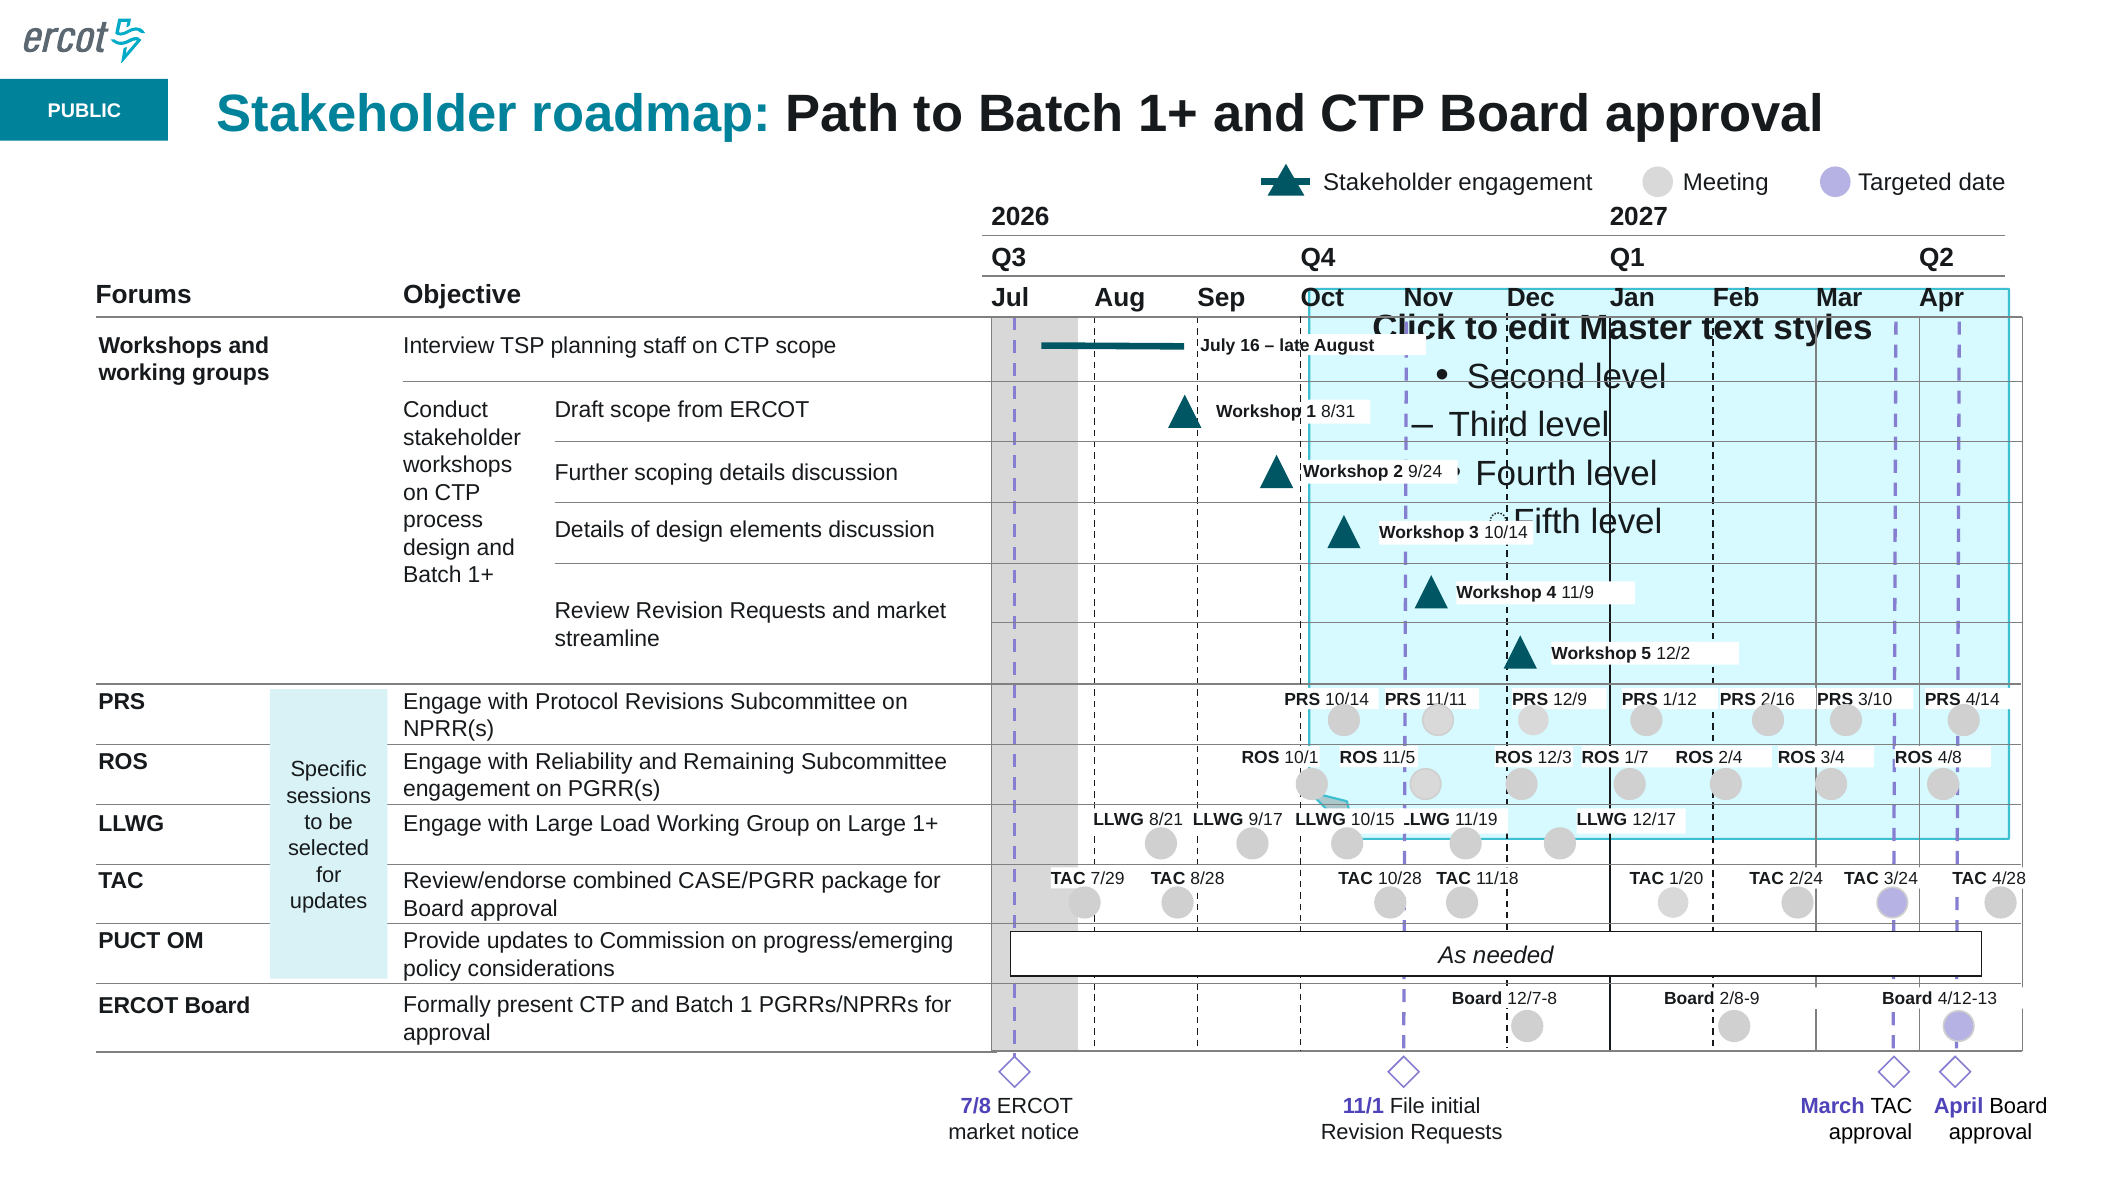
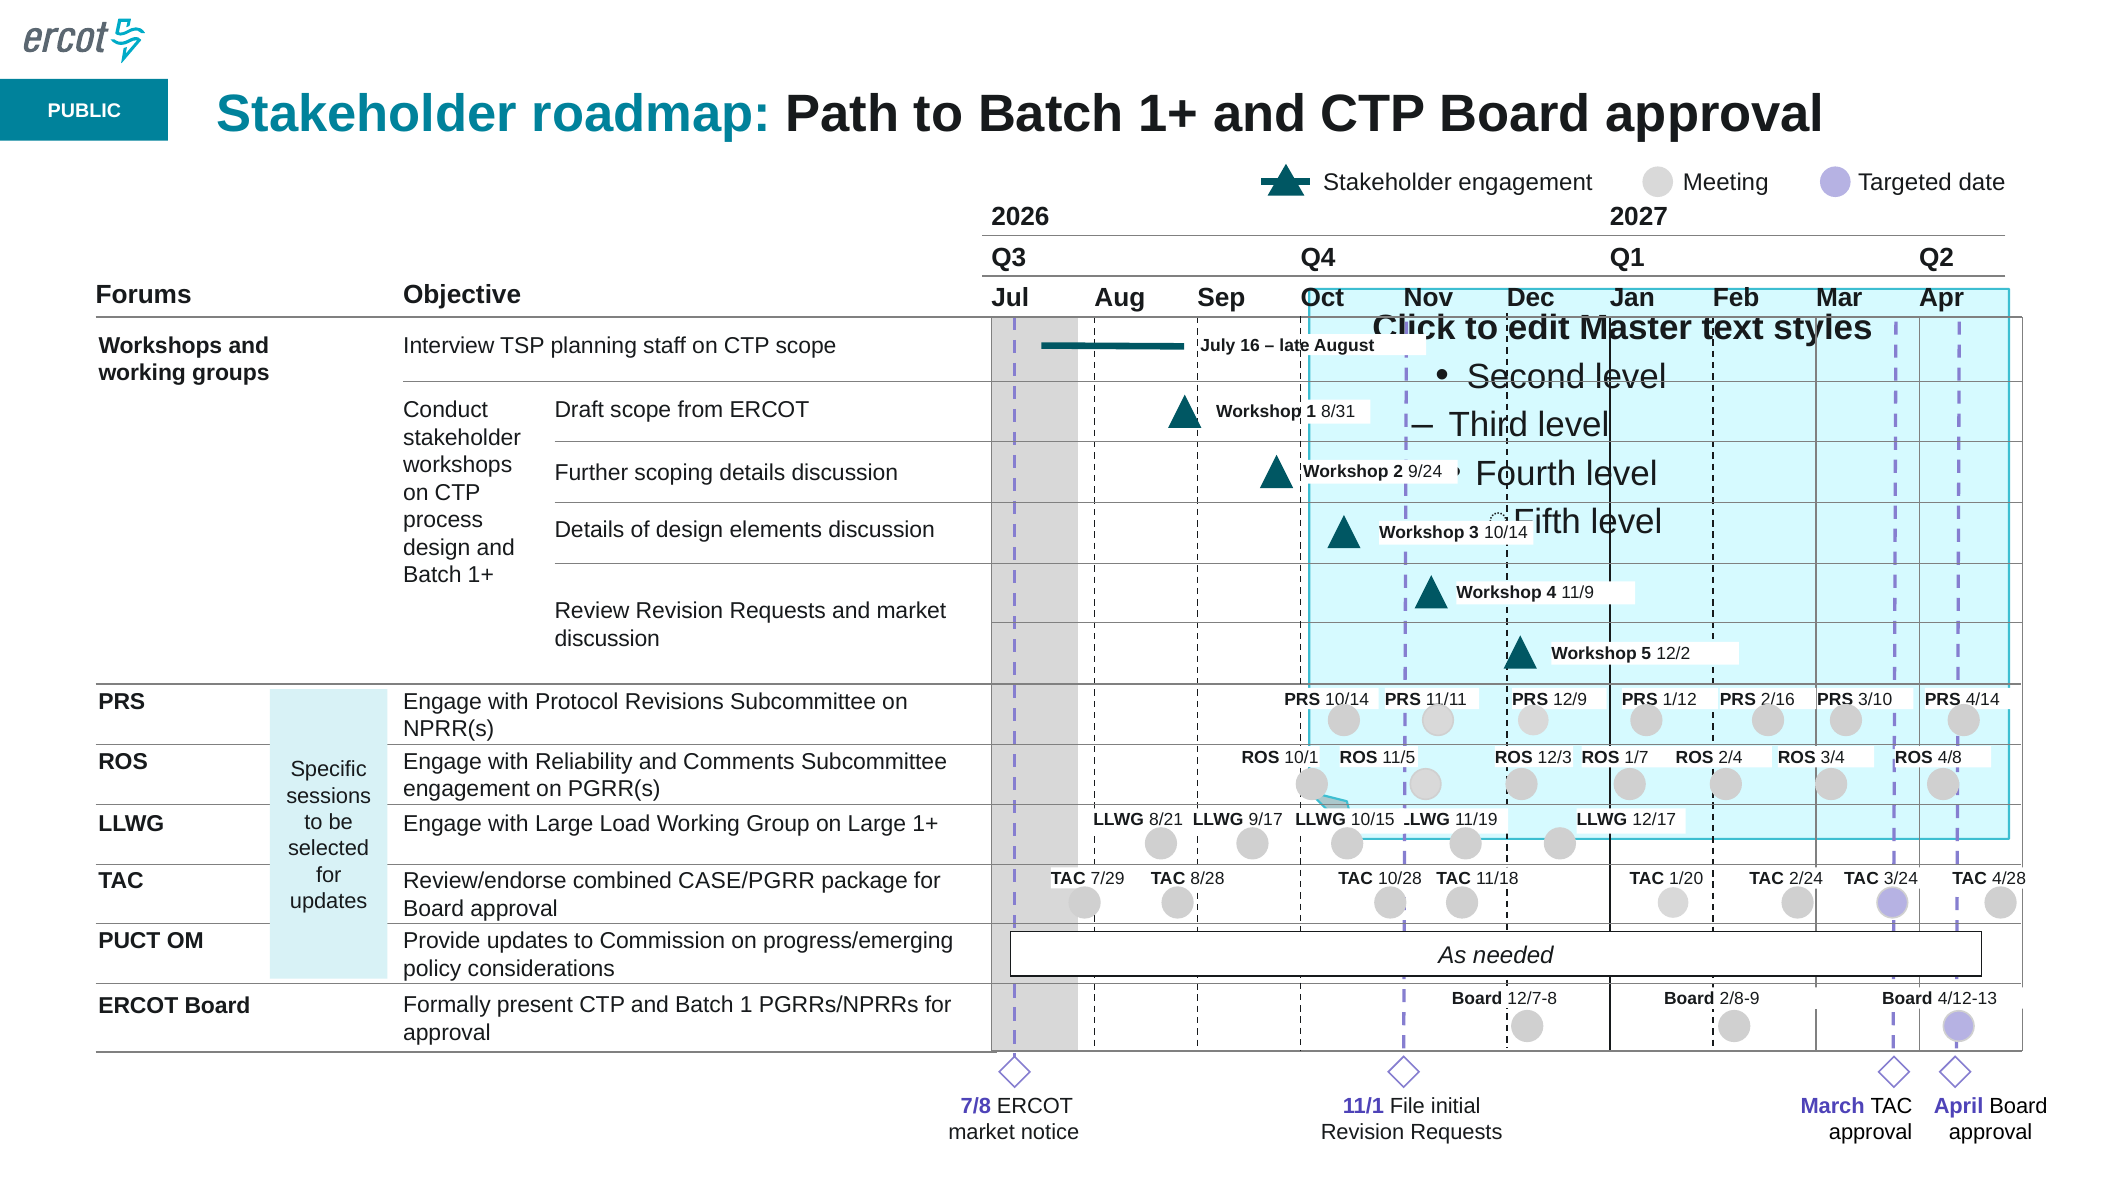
streamline at (607, 639): streamline -> discussion
Remaining: Remaining -> Comments
